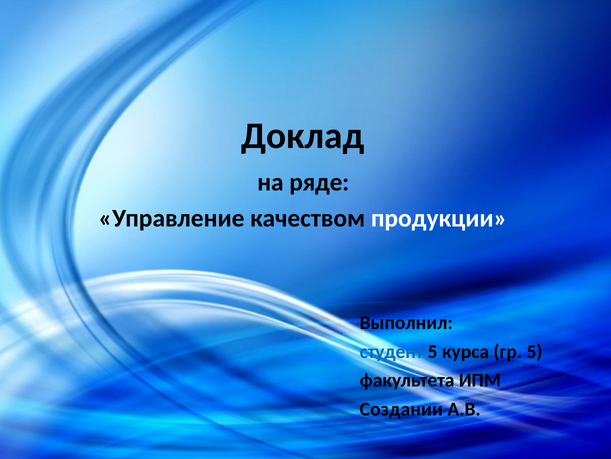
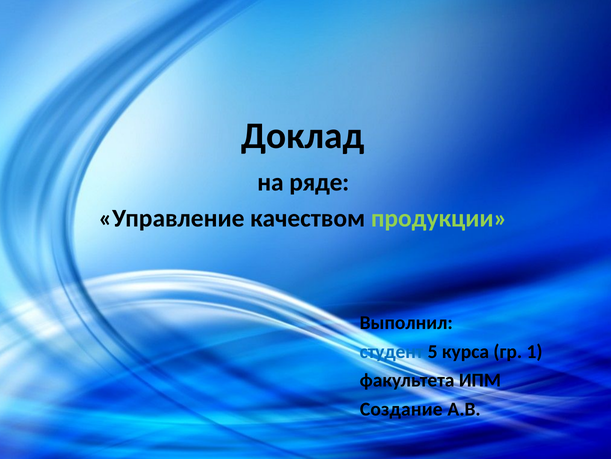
продукции colour: white -> light green
гр 5: 5 -> 1
Создании: Создании -> Создание
